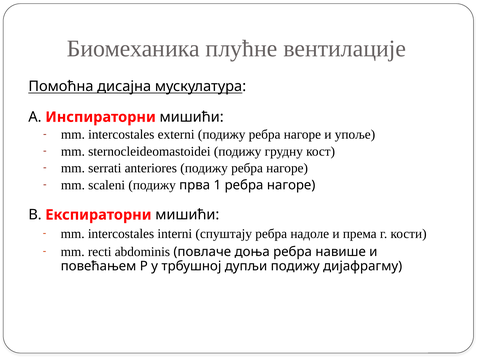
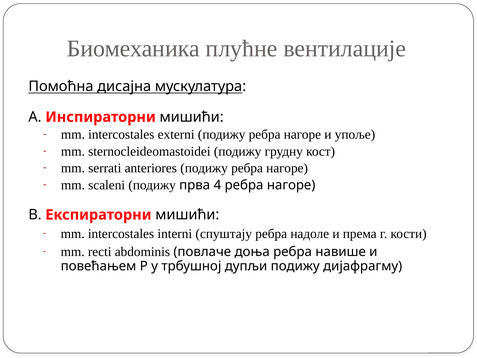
1: 1 -> 4
